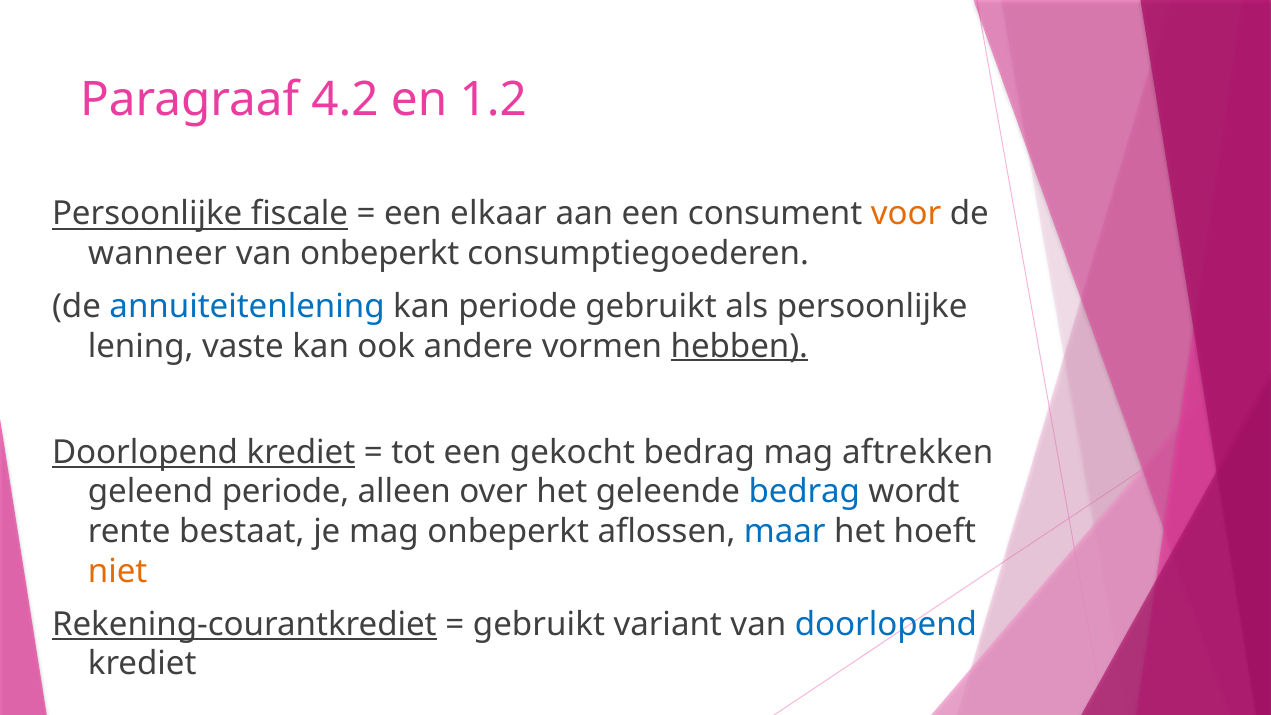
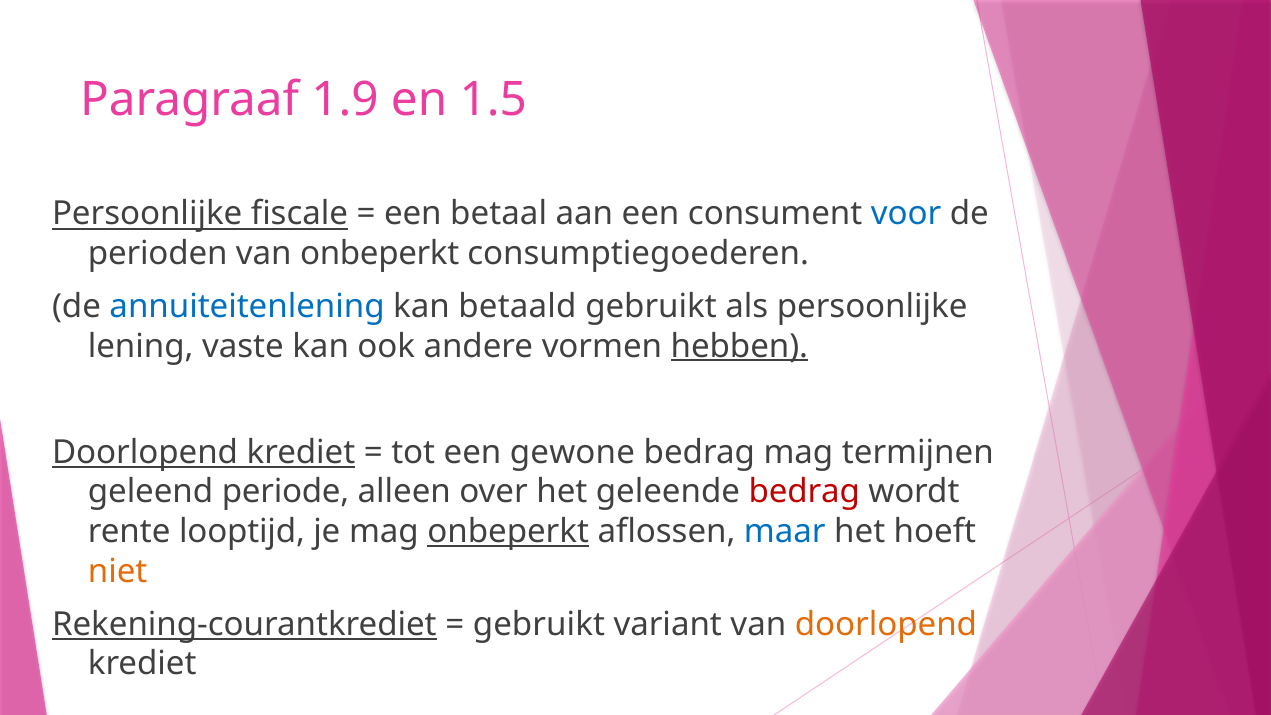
4.2: 4.2 -> 1.9
1.2: 1.2 -> 1.5
elkaar: elkaar -> betaal
voor colour: orange -> blue
wanneer: wanneer -> perioden
kan periode: periode -> betaald
gekocht: gekocht -> gewone
aftrekken: aftrekken -> termijnen
bedrag at (804, 492) colour: blue -> red
bestaat: bestaat -> looptijd
onbeperkt at (508, 531) underline: none -> present
doorlopend at (886, 624) colour: blue -> orange
